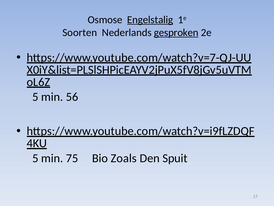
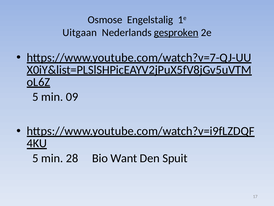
Engelstalig underline: present -> none
Soorten: Soorten -> Uitgaan
56: 56 -> 09
75: 75 -> 28
Zoals: Zoals -> Want
